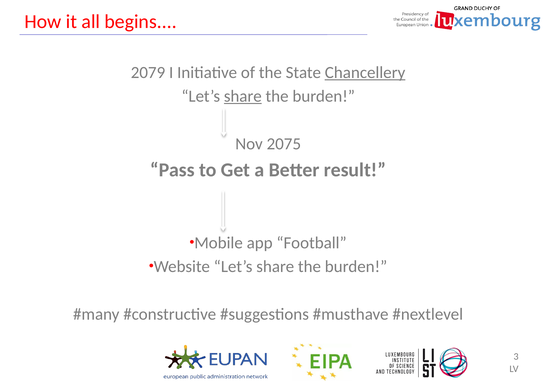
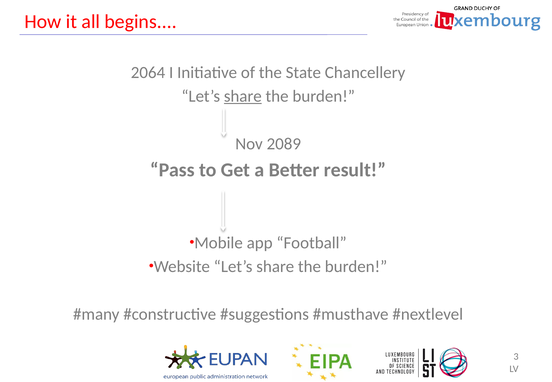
2079: 2079 -> 2064
Chancellery underline: present -> none
2075: 2075 -> 2089
